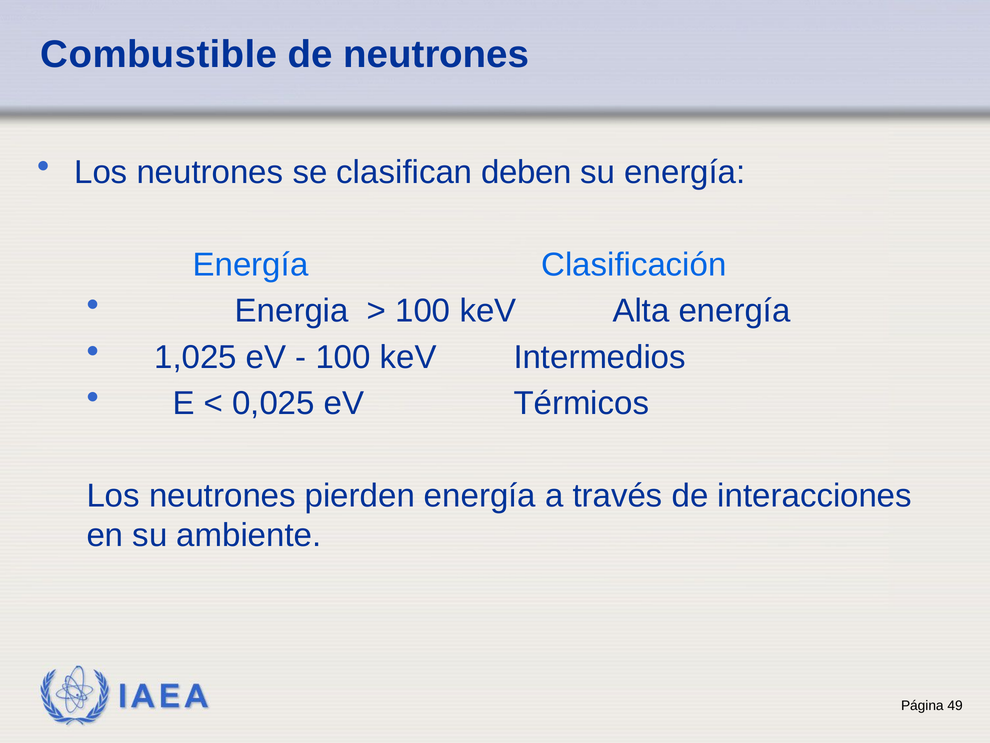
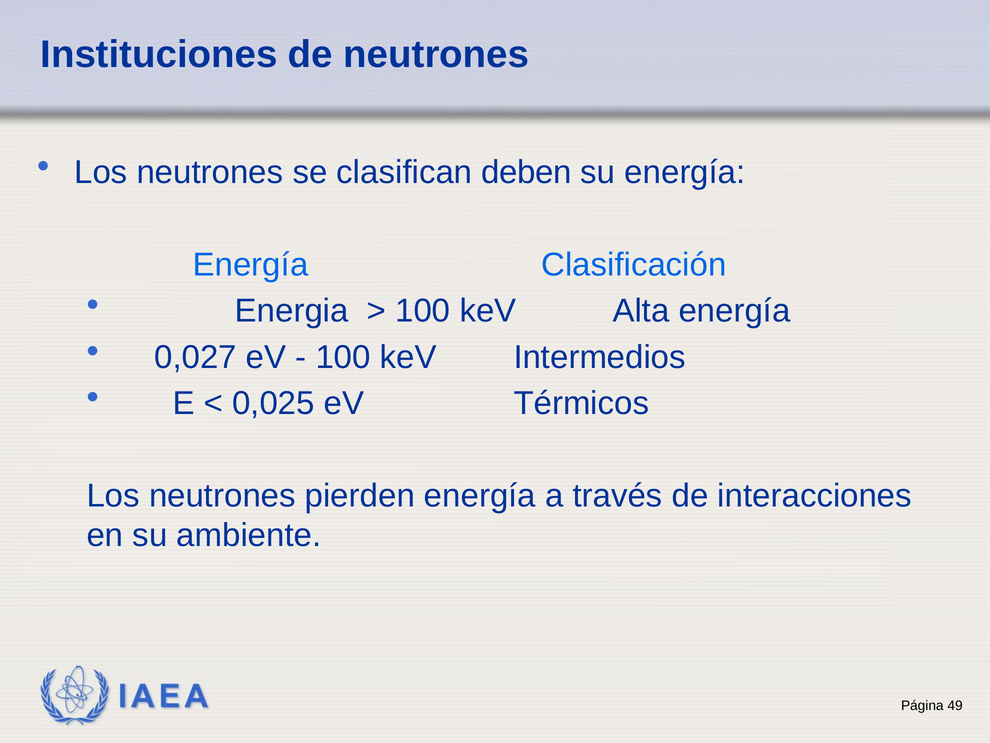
Combustible: Combustible -> Instituciones
1,025: 1,025 -> 0,027
